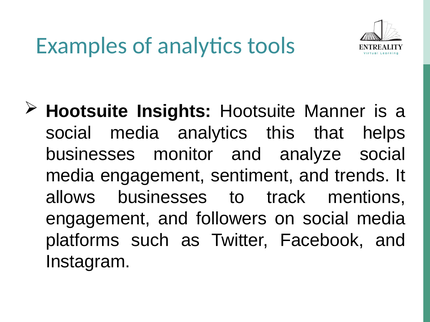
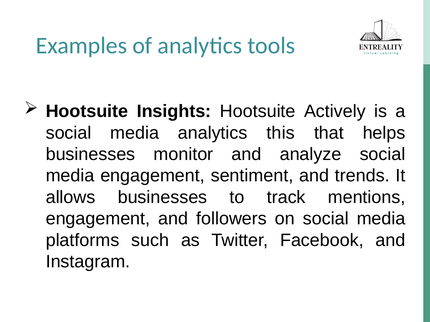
Manner: Manner -> Actively
